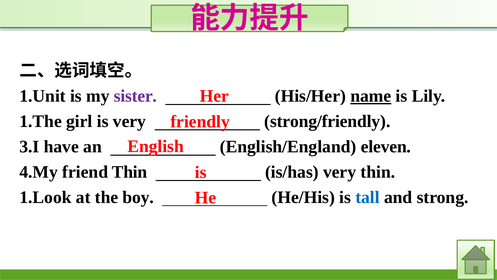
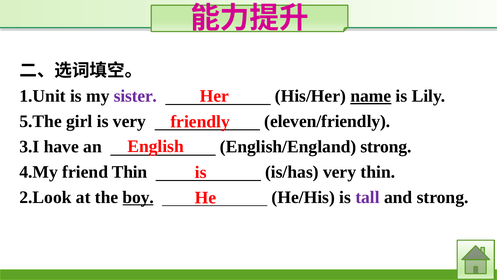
1.The: 1.The -> 5.The
strong/friendly: strong/friendly -> eleven/friendly
English/England eleven: eleven -> strong
1.Look: 1.Look -> 2.Look
boy underline: none -> present
tall colour: blue -> purple
